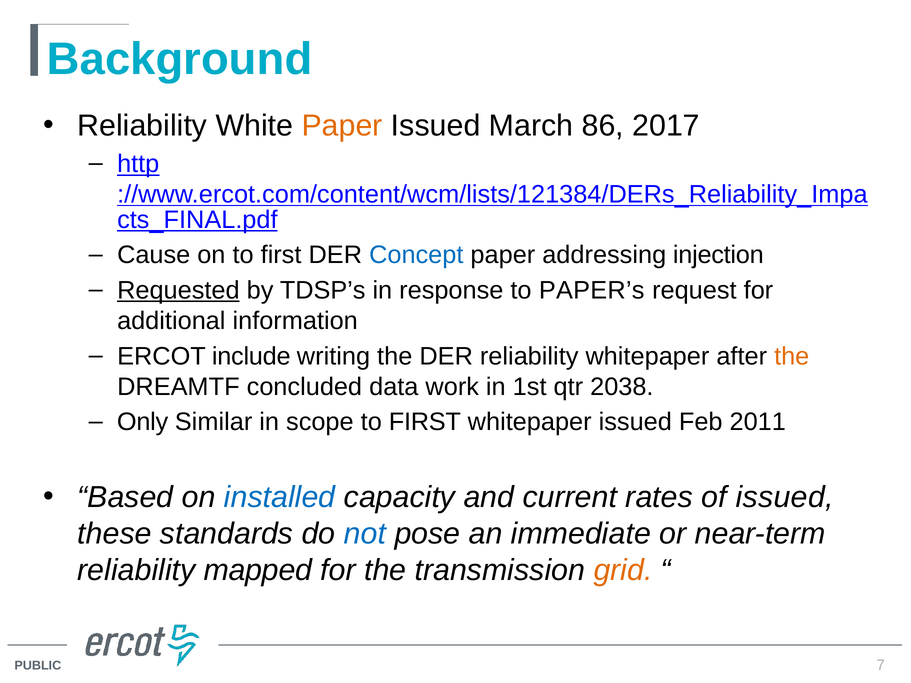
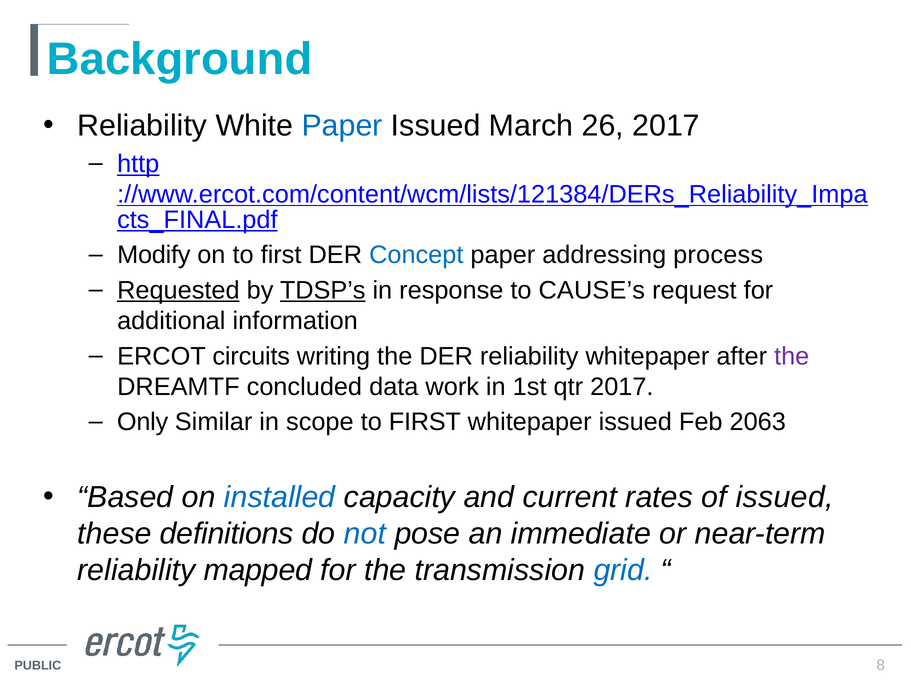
Paper at (342, 126) colour: orange -> blue
86: 86 -> 26
Cause: Cause -> Modify
injection: injection -> process
TDSP’s underline: none -> present
PAPER’s: PAPER’s -> CAUSE’s
include: include -> circuits
the at (792, 356) colour: orange -> purple
qtr 2038: 2038 -> 2017
2011: 2011 -> 2063
standards: standards -> definitions
grid colour: orange -> blue
7: 7 -> 8
